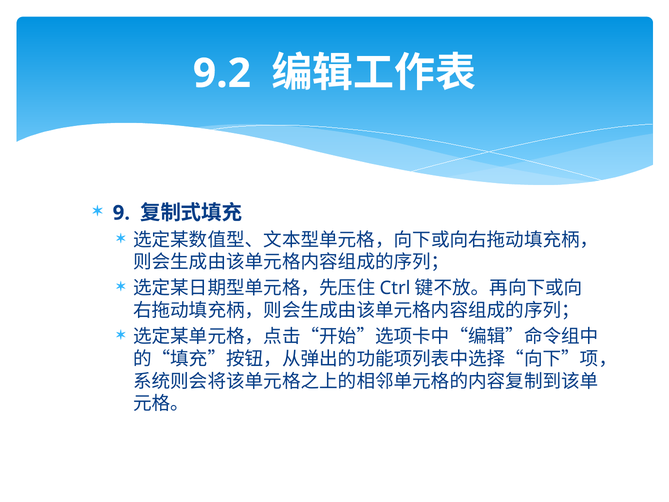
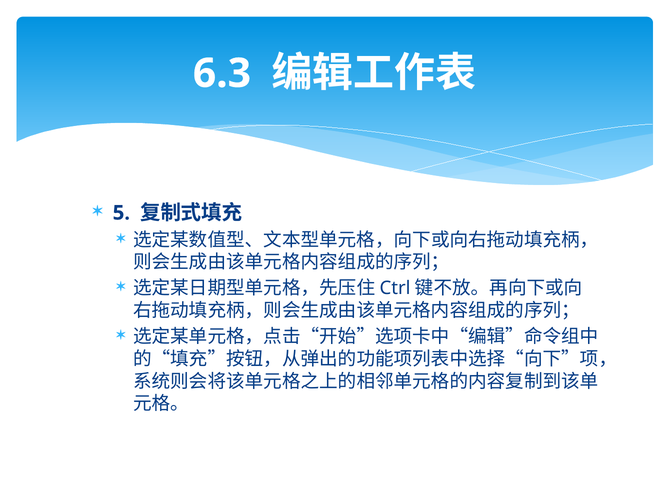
9.2: 9.2 -> 6.3
9: 9 -> 5
